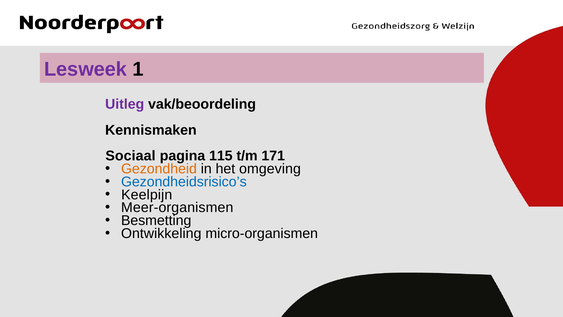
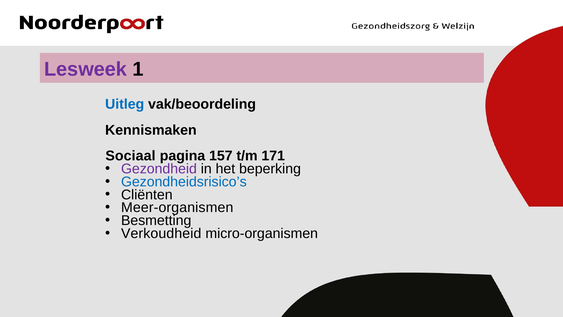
Uitleg colour: purple -> blue
115: 115 -> 157
Gezondheid colour: orange -> purple
omgeving: omgeving -> beperking
Keelpijn: Keelpijn -> Cliënten
Ontwikkeling: Ontwikkeling -> Verkoudheid
